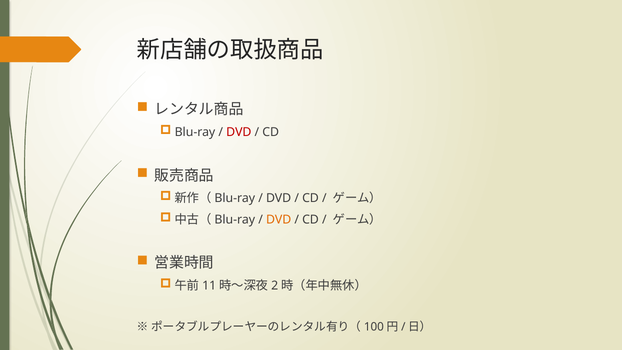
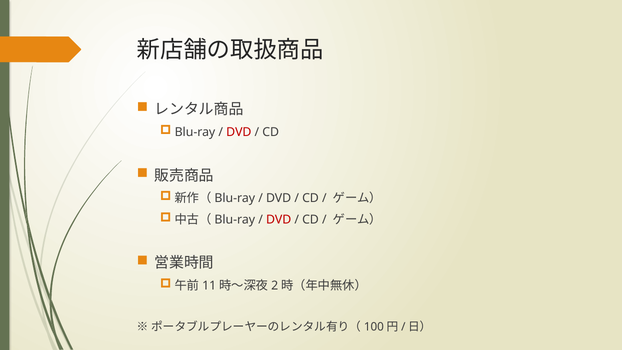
DVD at (279, 219) colour: orange -> red
